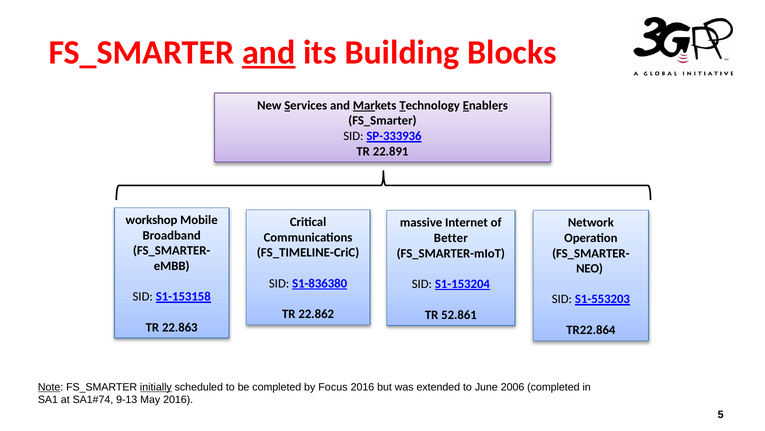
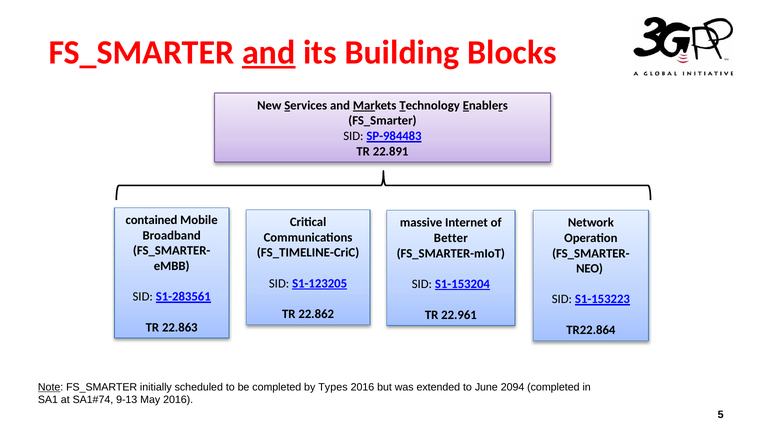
SP-333936: SP-333936 -> SP-984483
workshop: workshop -> contained
S1-836380: S1-836380 -> S1-123205
S1-153158: S1-153158 -> S1-283561
S1-553203: S1-553203 -> S1-153223
52.861: 52.861 -> 22.961
initially underline: present -> none
Focus: Focus -> Types
2006: 2006 -> 2094
